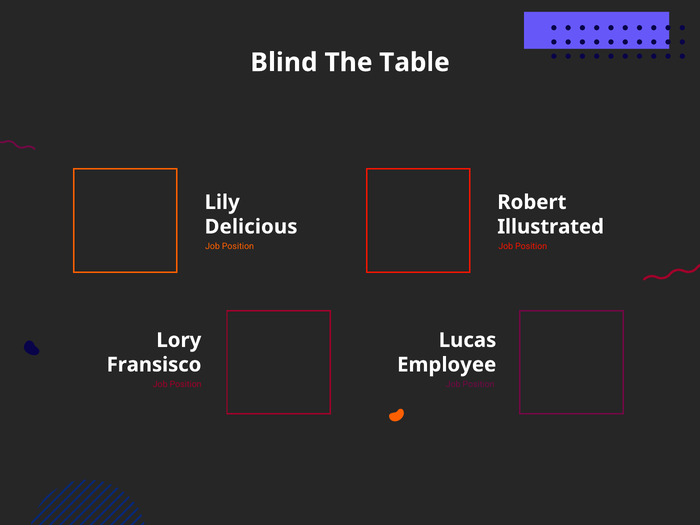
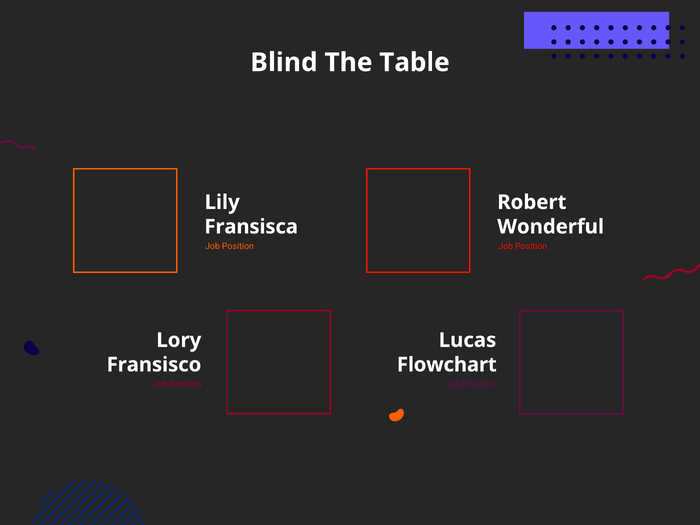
Delicious: Delicious -> Fransisca
Illustrated: Illustrated -> Wonderful
Employee: Employee -> Flowchart
